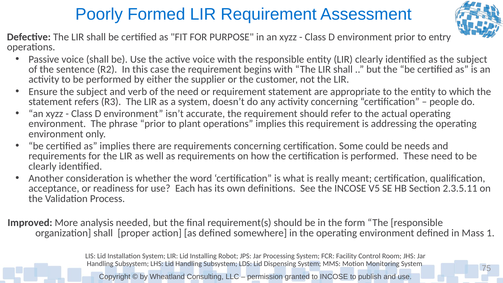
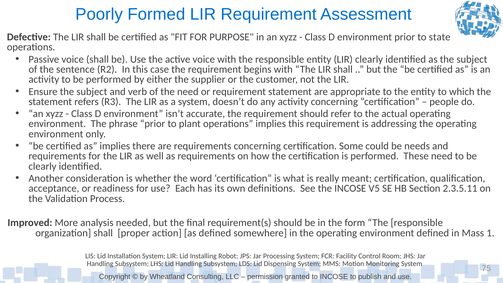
entry: entry -> state
